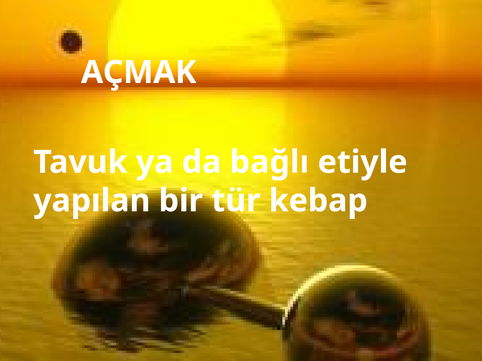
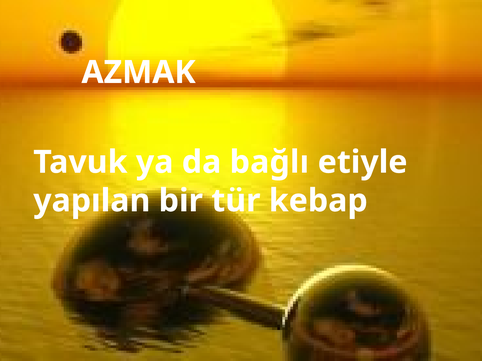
AÇMAK: AÇMAK -> AZMAK
